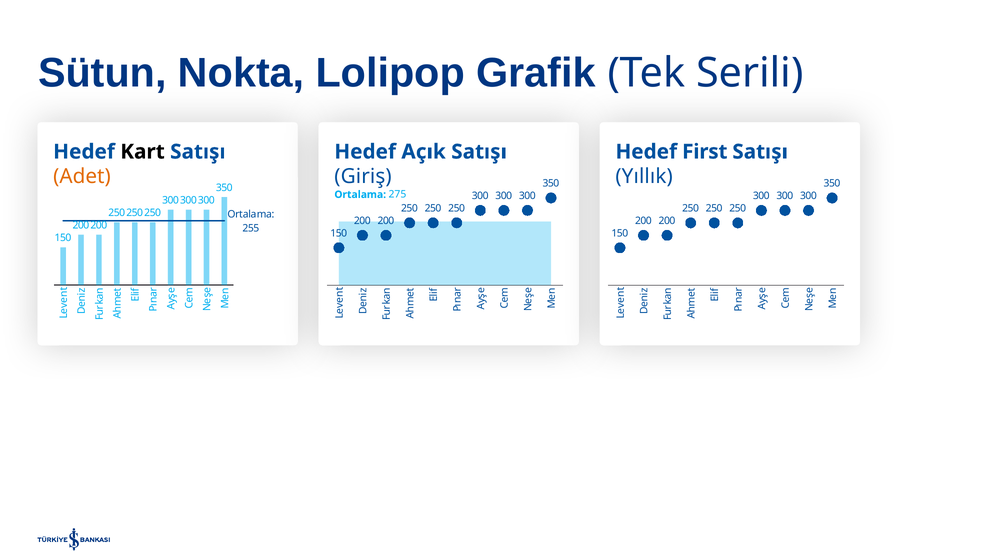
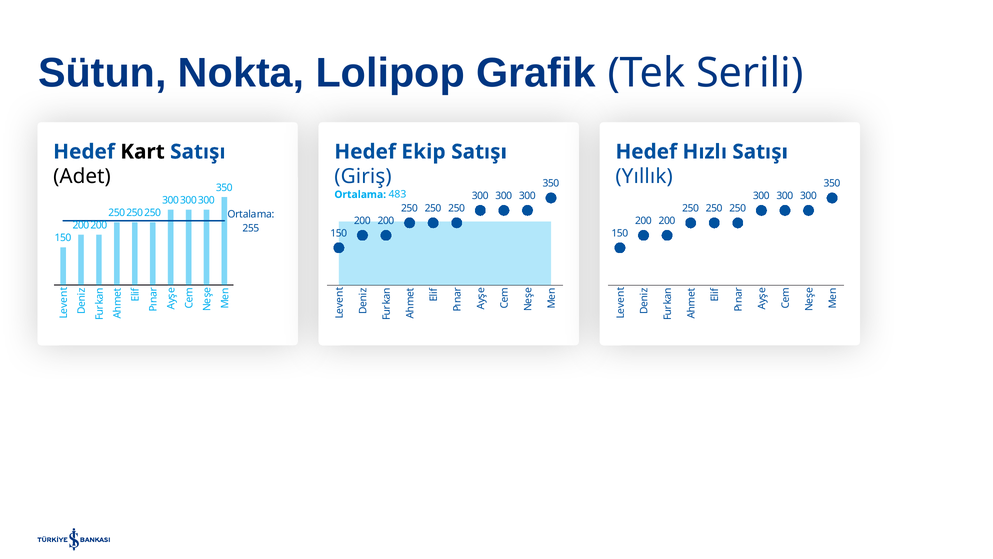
Açık: Açık -> Ekip
First: First -> Hızlı
Adet colour: orange -> black
275: 275 -> 483
